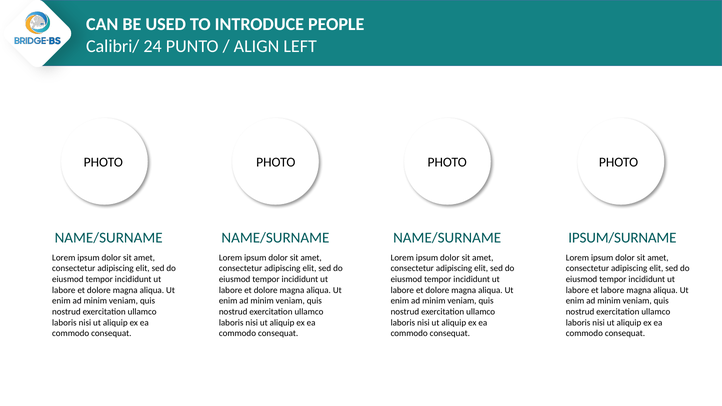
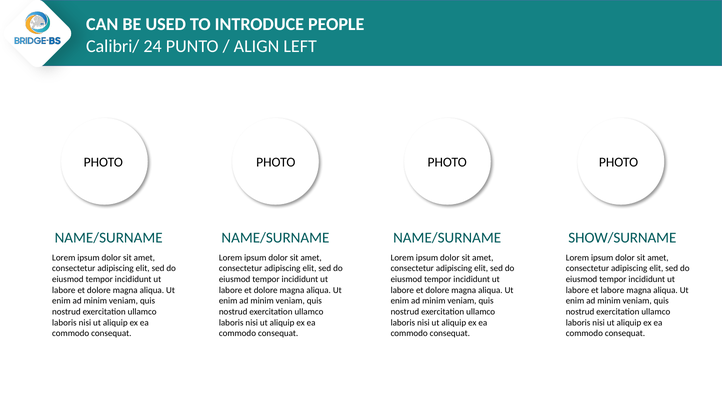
IPSUM/SURNAME: IPSUM/SURNAME -> SHOW/SURNAME
